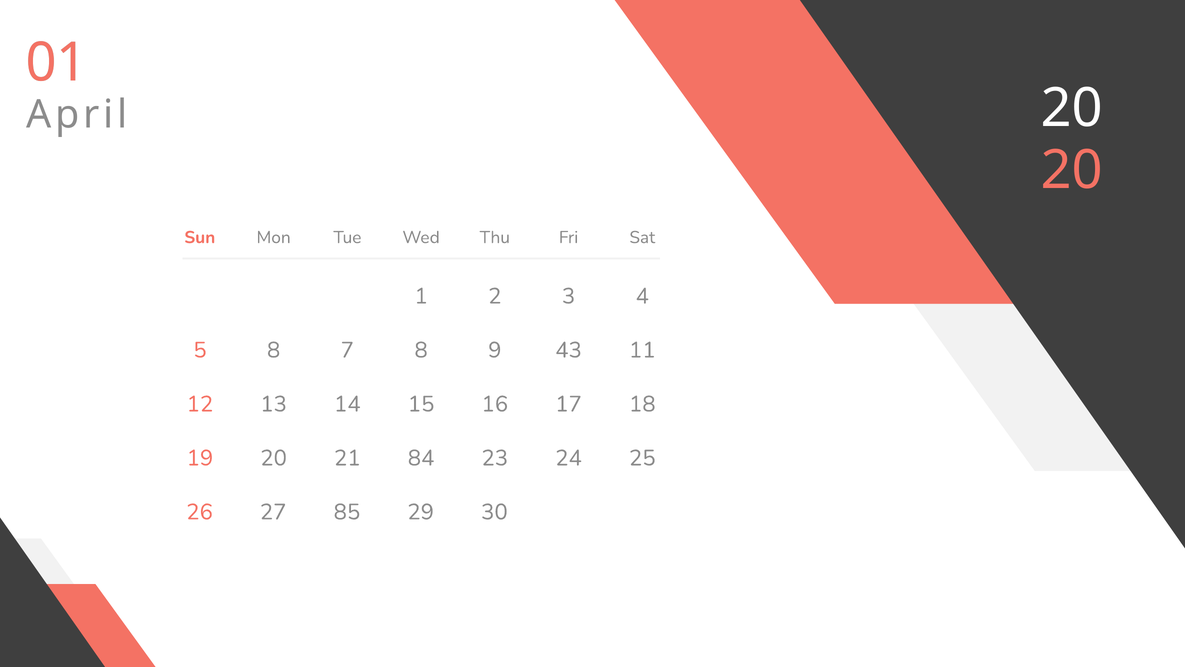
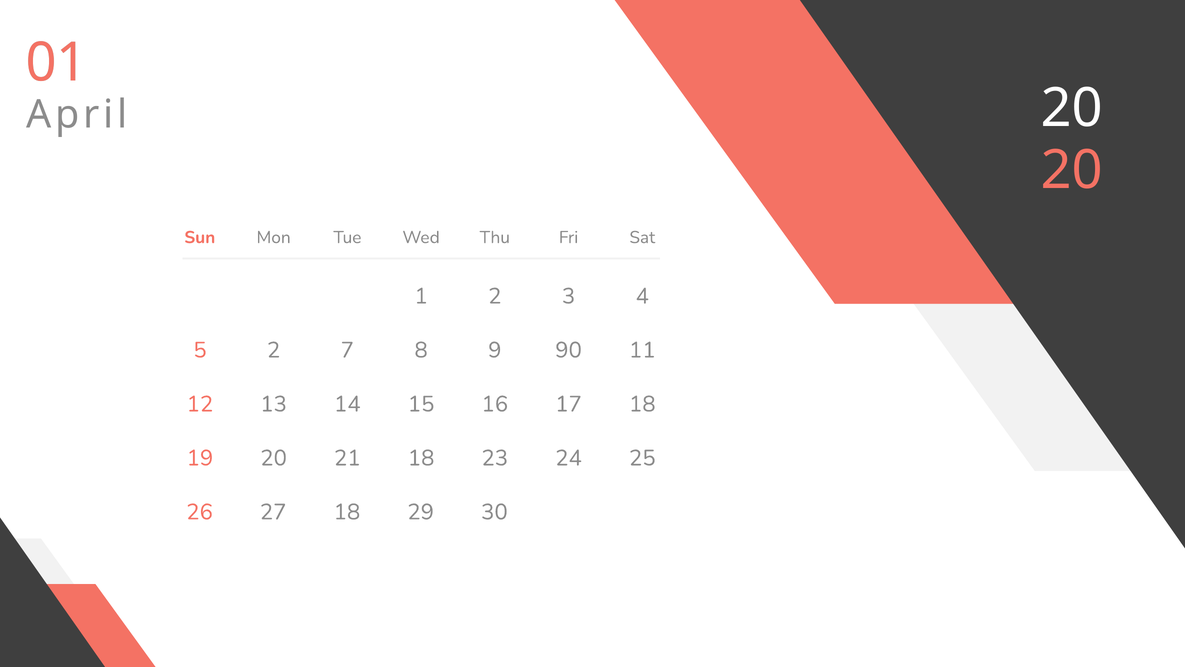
5 8: 8 -> 2
43: 43 -> 90
21 84: 84 -> 18
27 85: 85 -> 18
